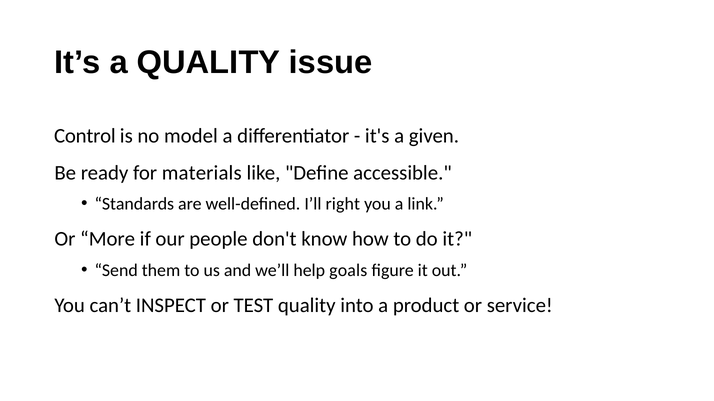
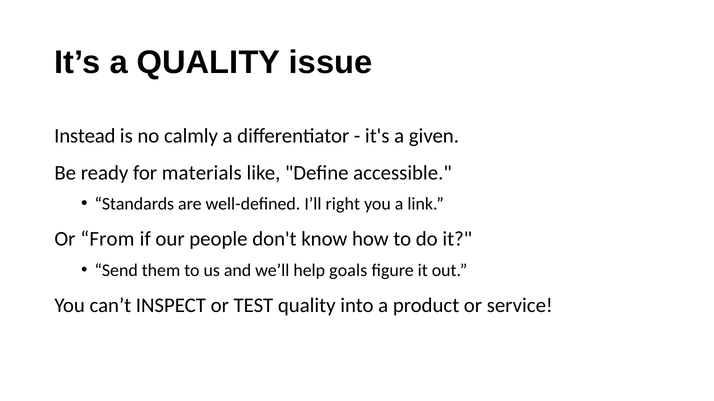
Control: Control -> Instead
model: model -> calmly
More: More -> From
